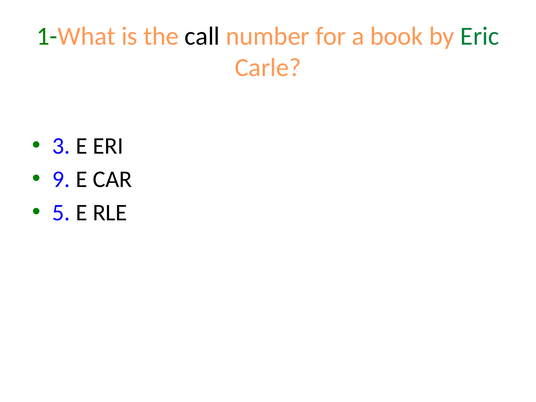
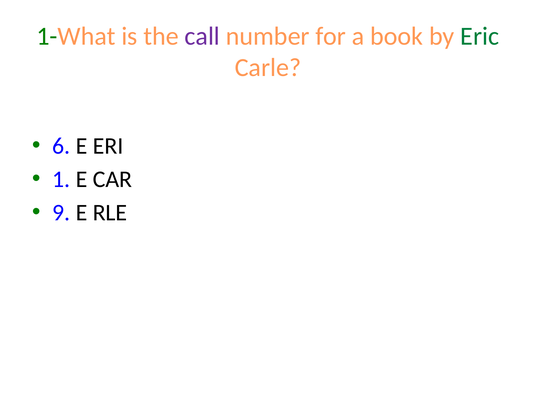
call colour: black -> purple
3: 3 -> 6
9: 9 -> 1
5: 5 -> 9
